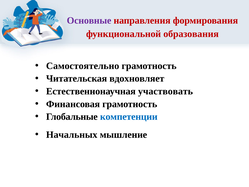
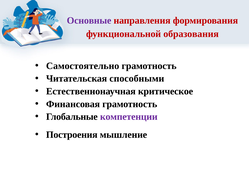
вдохновляет: вдохновляет -> способными
участвовать: участвовать -> критическое
компетенции colour: blue -> purple
Начальных: Начальных -> Построения
